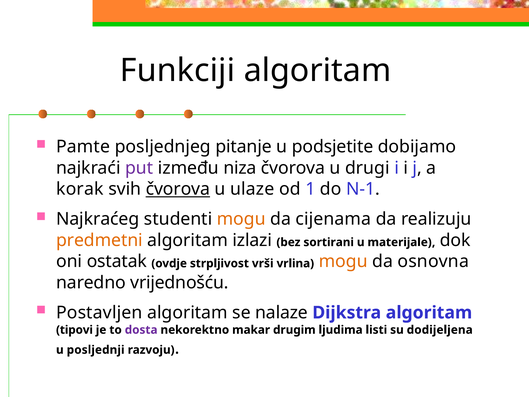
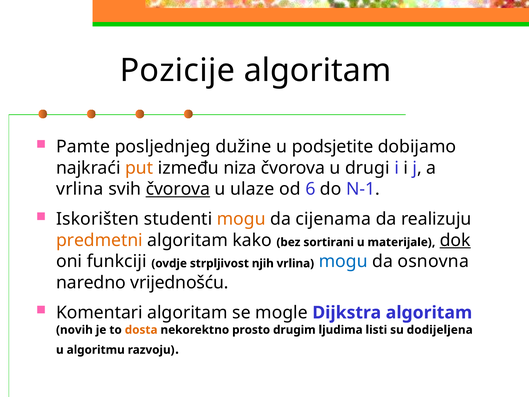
Funkciji: Funkciji -> Pozicije
pitanje: pitanje -> dužine
put colour: purple -> orange
korak at (80, 189): korak -> vrlina
1: 1 -> 6
Najkraćeg: Najkraćeg -> Iskorišten
izlazi: izlazi -> kako
dok underline: none -> present
ostatak: ostatak -> funkciji
vrši: vrši -> njih
mogu at (343, 261) colour: orange -> blue
Postavljen: Postavljen -> Komentari
nalaze: nalaze -> mogle
tipovi: tipovi -> novih
dosta colour: purple -> orange
makar: makar -> prosto
posljednji: posljednji -> algoritmu
